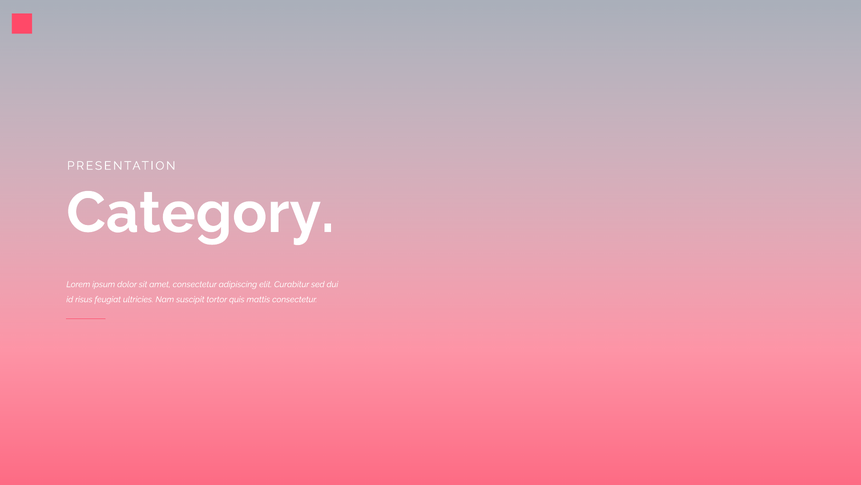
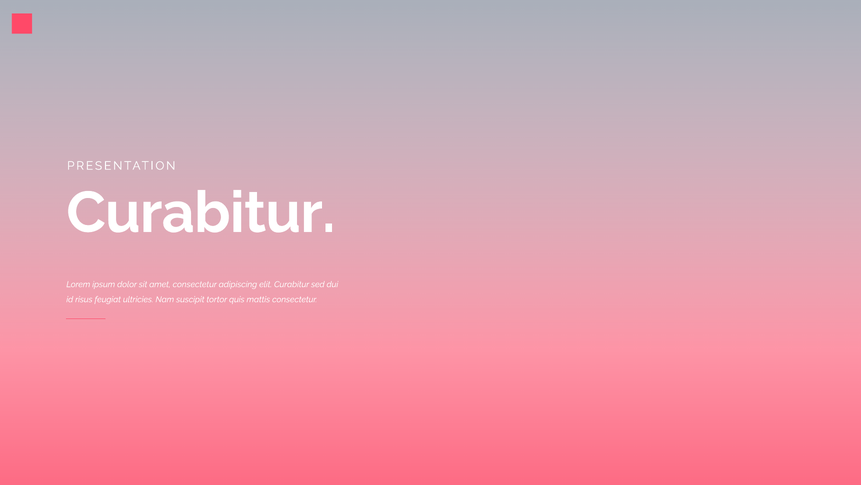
Category at (200, 213): Category -> Curabitur
